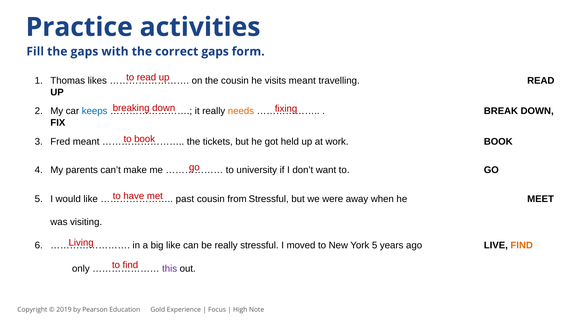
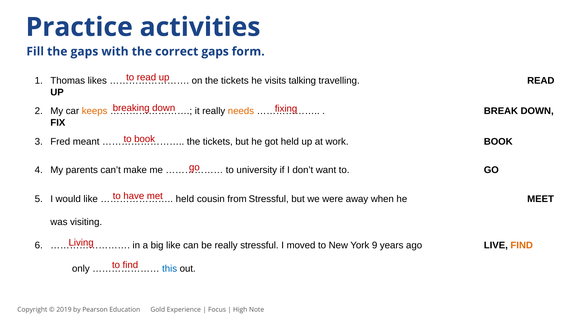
on the cousin: cousin -> tickets
visits meant: meant -> talking
keeps colour: blue -> orange
past at (185, 199): past -> held
York 5: 5 -> 9
this colour: purple -> blue
